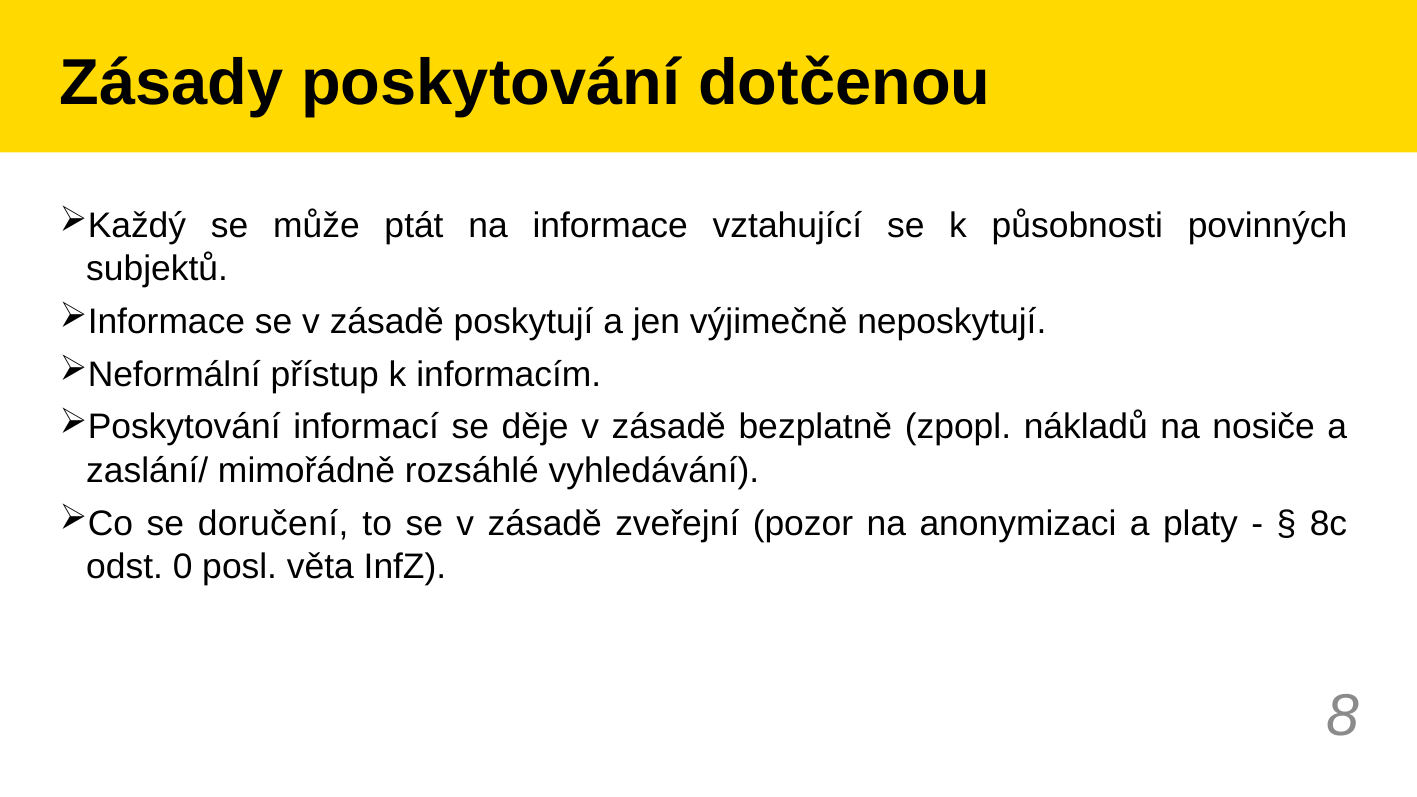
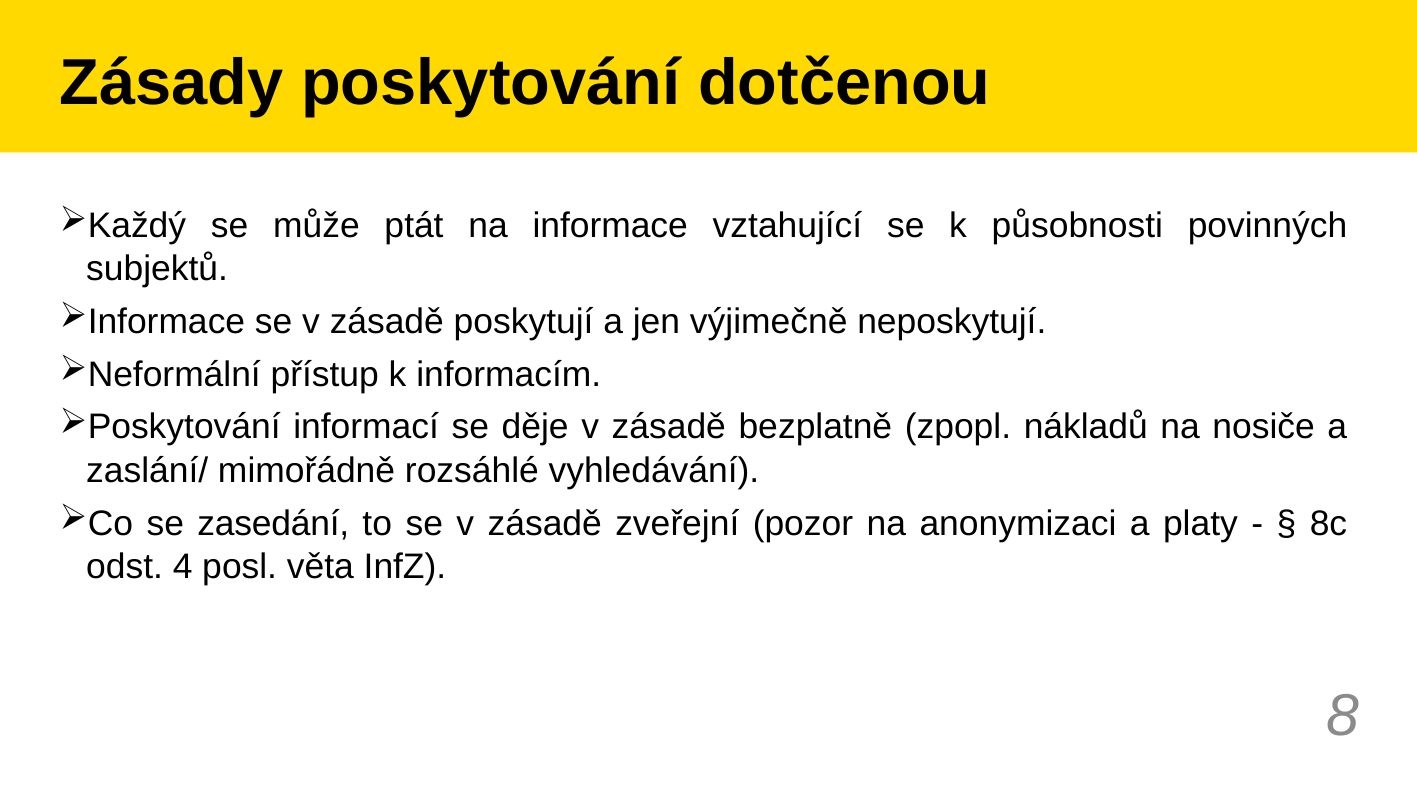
doručení: doručení -> zasedání
0: 0 -> 4
